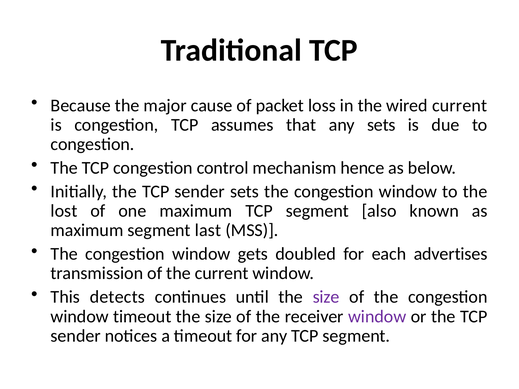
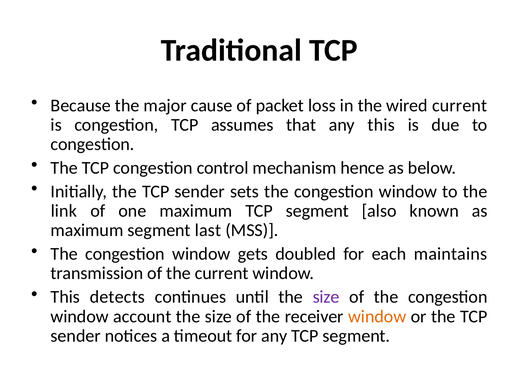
any sets: sets -> this
lost: lost -> link
advertises: advertises -> maintains
window timeout: timeout -> account
window at (377, 317) colour: purple -> orange
